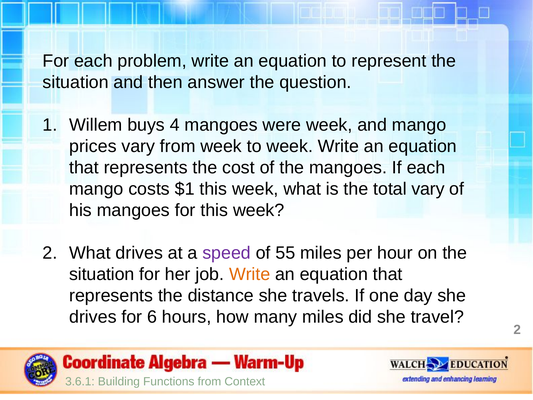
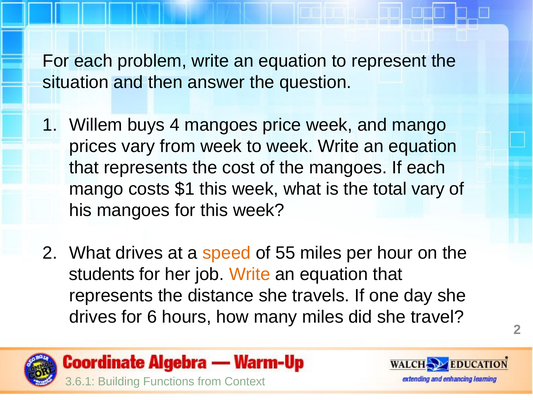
were: were -> price
speed colour: purple -> orange
situation at (102, 274): situation -> students
